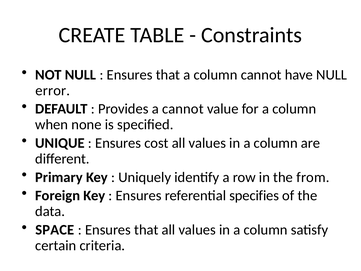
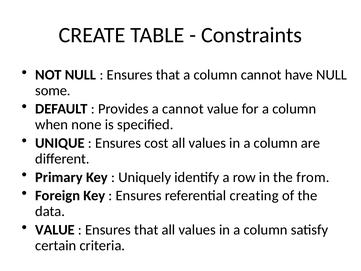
error: error -> some
specifies: specifies -> creating
SPACE at (55, 230): SPACE -> VALUE
